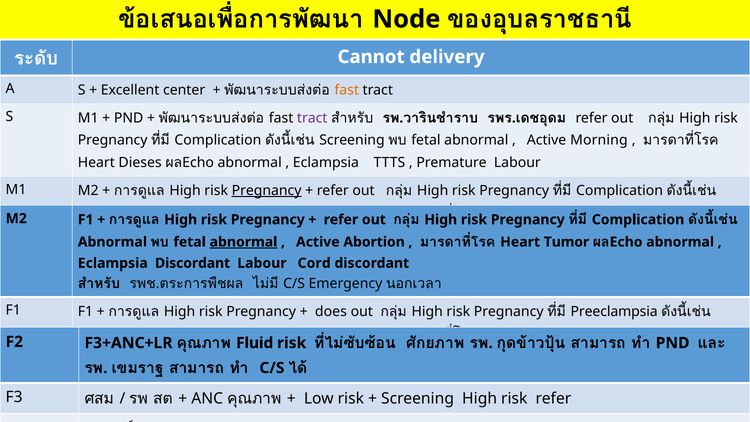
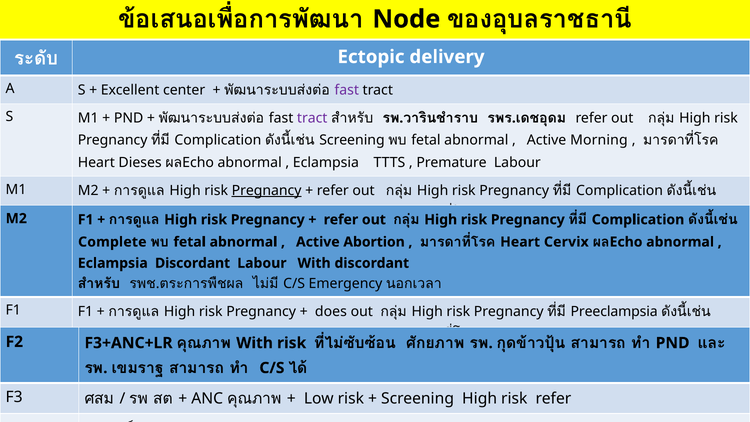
Cannot: Cannot -> Ectopic
fast at (347, 90) colour: orange -> purple
Abnormal at (112, 242): Abnormal -> Complete
abnormal at (243, 242) underline: present -> none
Tumor: Tumor -> Cervix
Labour Cord: Cord -> With
Fluid at (255, 343): Fluid -> With
